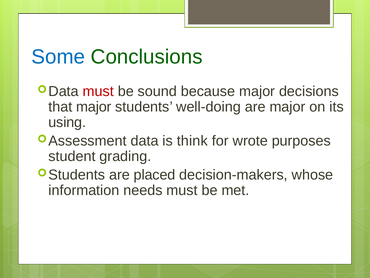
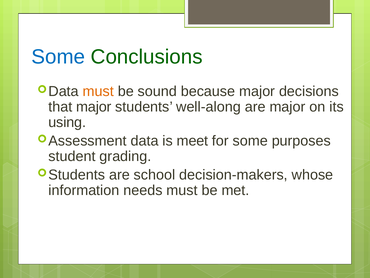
must at (98, 91) colour: red -> orange
well-doing: well-doing -> well-along
think: think -> meet
for wrote: wrote -> some
placed: placed -> school
